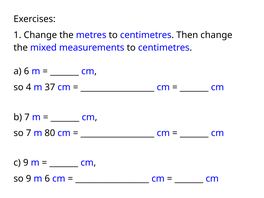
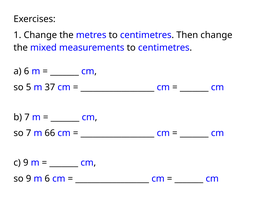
4: 4 -> 5
80: 80 -> 66
